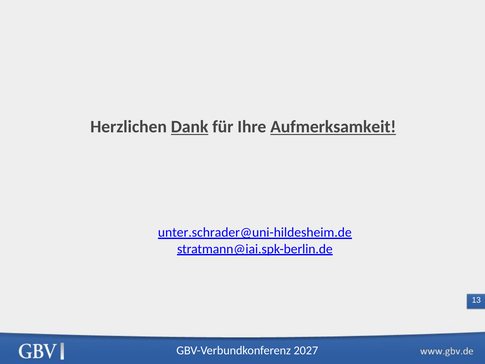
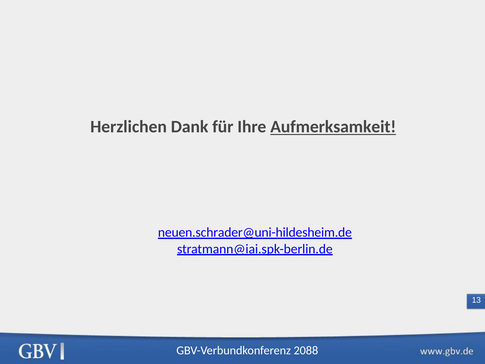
Dank underline: present -> none
unter.schrader@uni-hildesheim.de: unter.schrader@uni-hildesheim.de -> neuen.schrader@uni-hildesheim.de
2027: 2027 -> 2088
